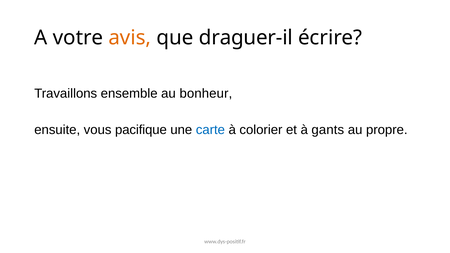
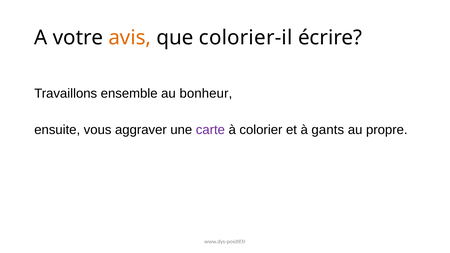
draguer-il: draguer-il -> colorier-il
pacifique: pacifique -> aggraver
carte colour: blue -> purple
